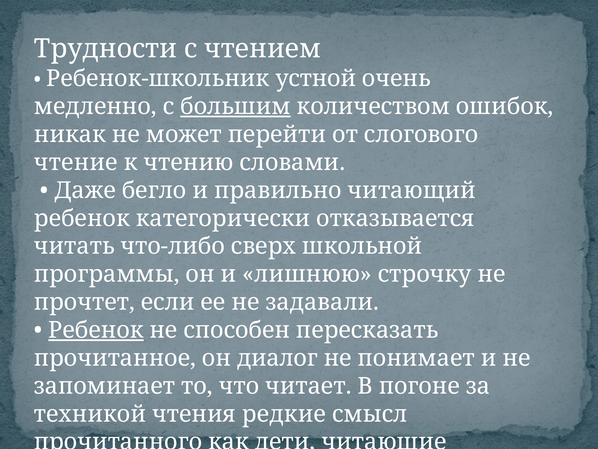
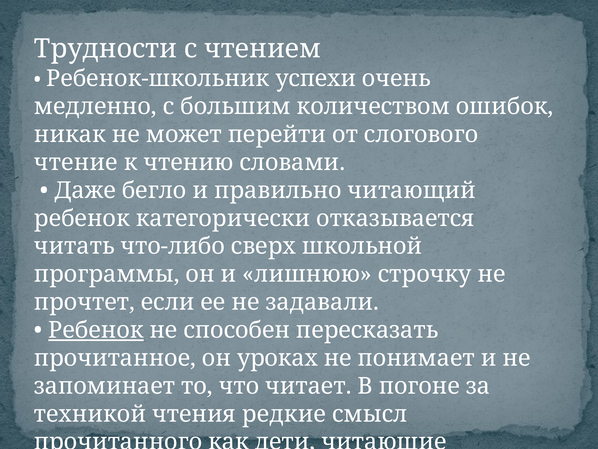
устной: устной -> успехи
большим underline: present -> none
диалог: диалог -> уроках
